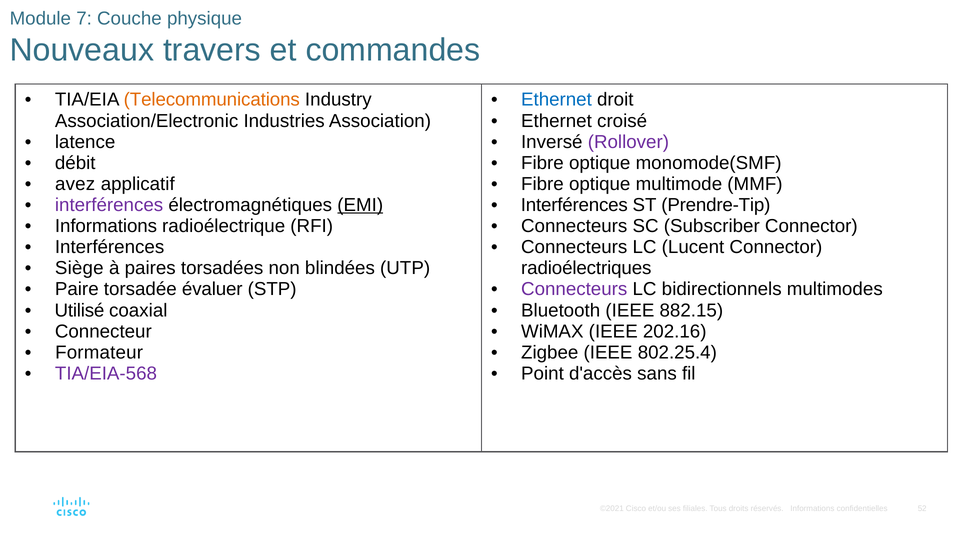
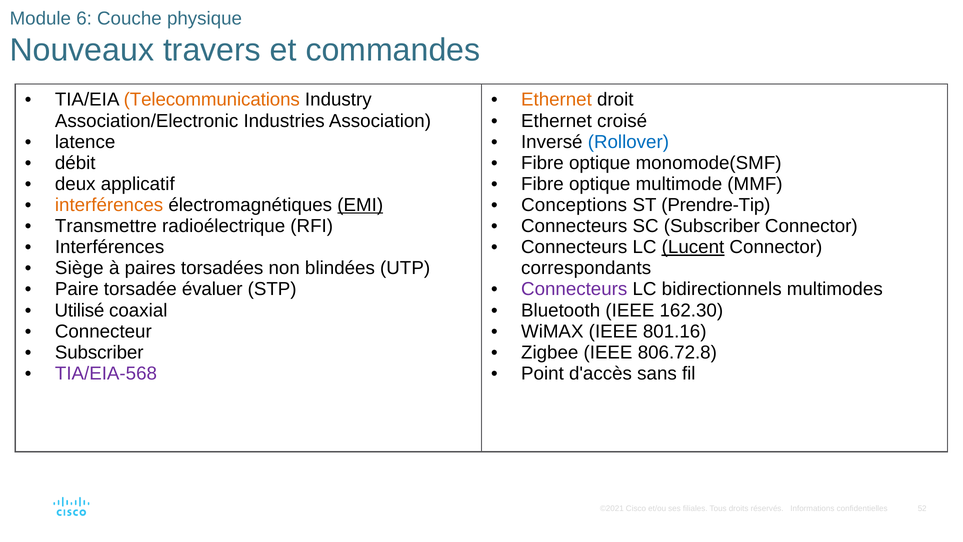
7: 7 -> 6
Ethernet at (556, 100) colour: blue -> orange
Rollover colour: purple -> blue
avez: avez -> deux
interférences at (109, 205) colour: purple -> orange
Interférences at (574, 205): Interférences -> Conceptions
Informations at (106, 226): Informations -> Transmettre
Lucent underline: none -> present
radioélectriques: radioélectriques -> correspondants
882.15: 882.15 -> 162.30
202.16: 202.16 -> 801.16
Formateur at (99, 352): Formateur -> Subscriber
802.25.4: 802.25.4 -> 806.72.8
